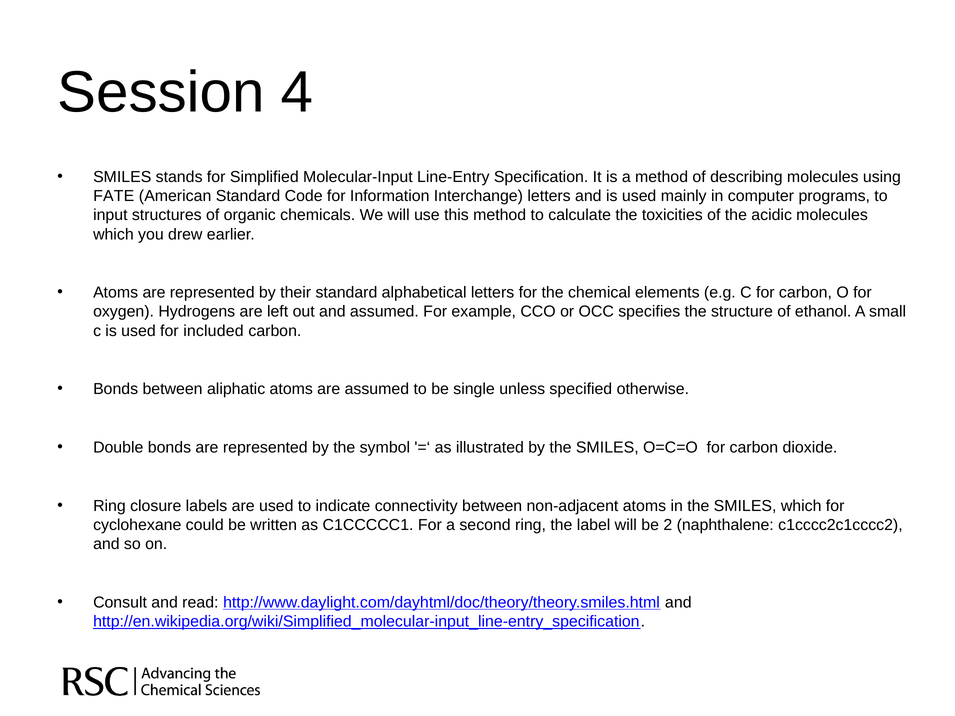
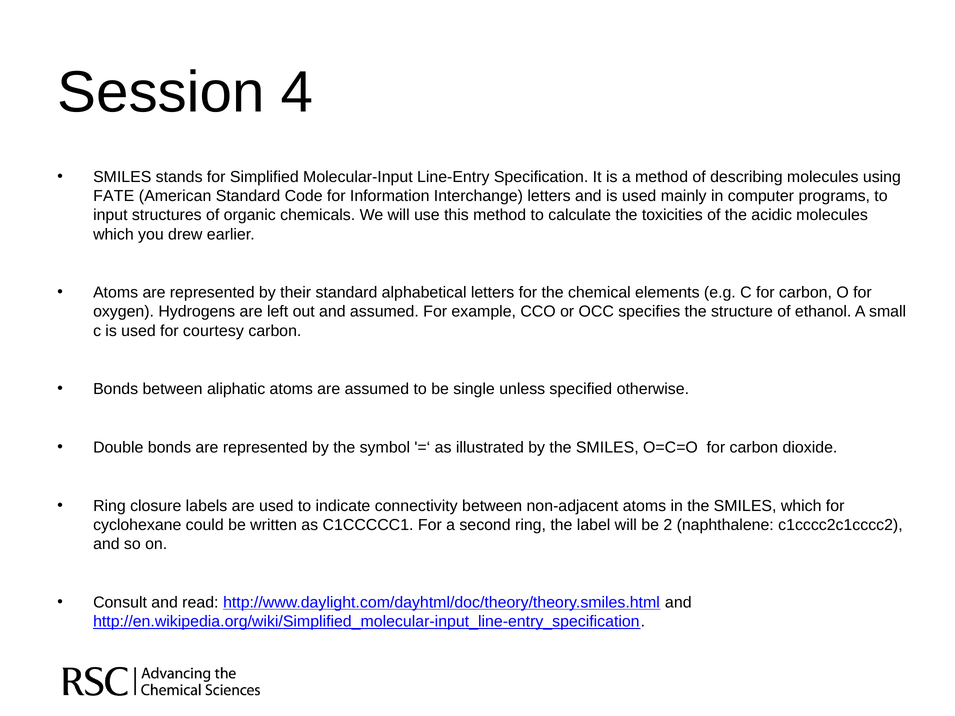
included: included -> courtesy
